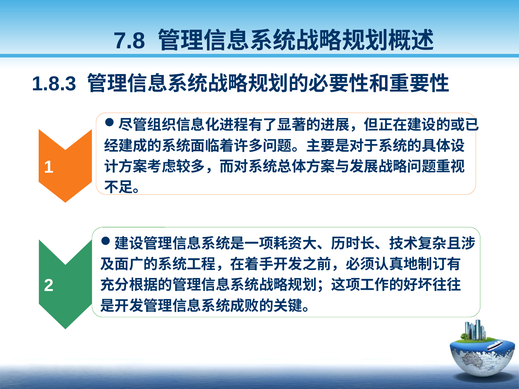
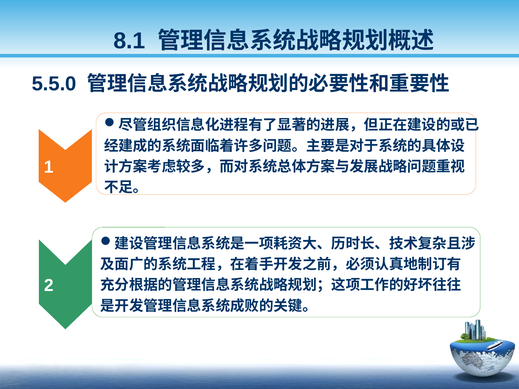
7.8: 7.8 -> 8.1
1.8.3: 1.8.3 -> 5.5.0
